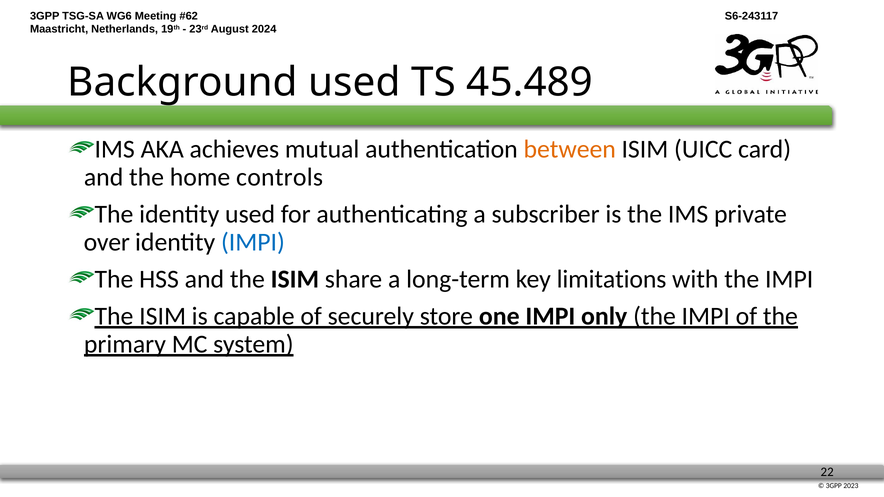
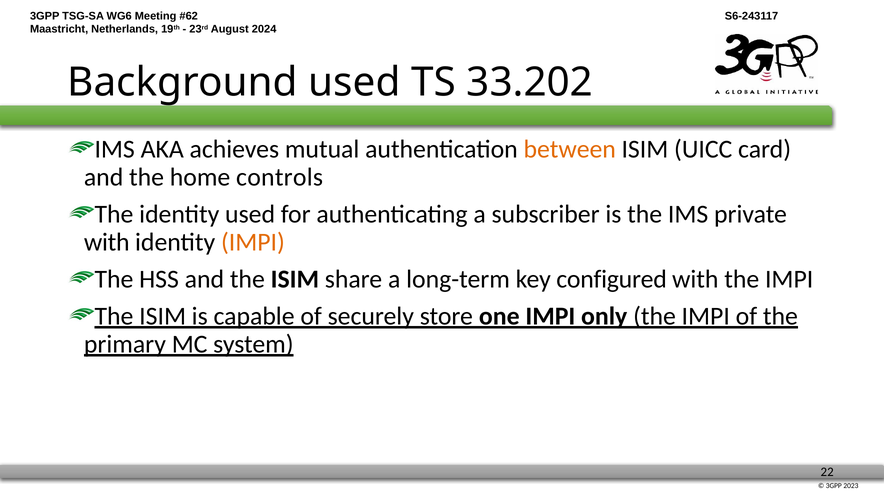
45.489: 45.489 -> 33.202
over at (107, 242): over -> with
IMPI at (253, 242) colour: blue -> orange
limitations: limitations -> configured
